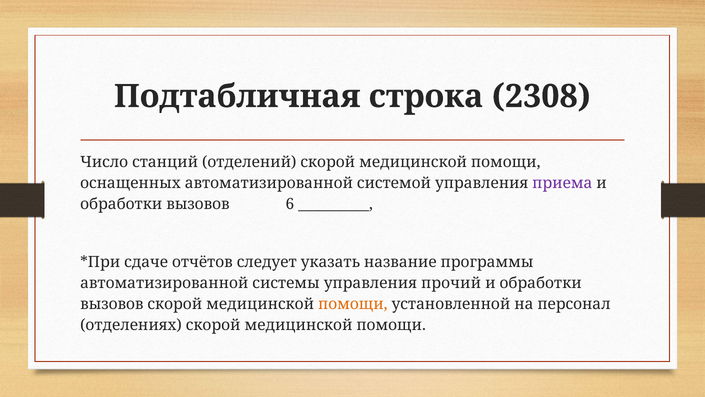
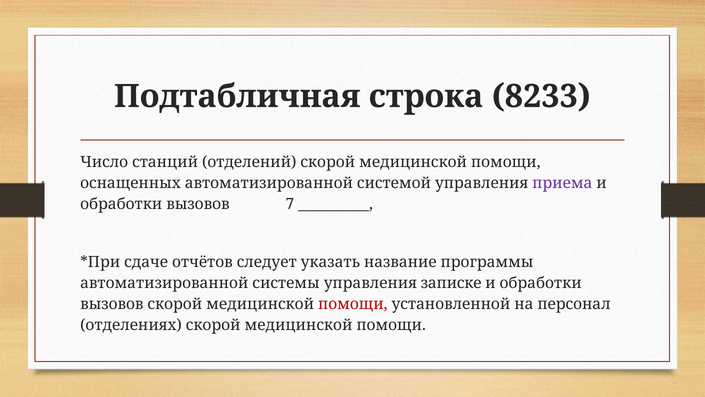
2308: 2308 -> 8233
6: 6 -> 7
прочий: прочий -> записке
помощи at (353, 304) colour: orange -> red
